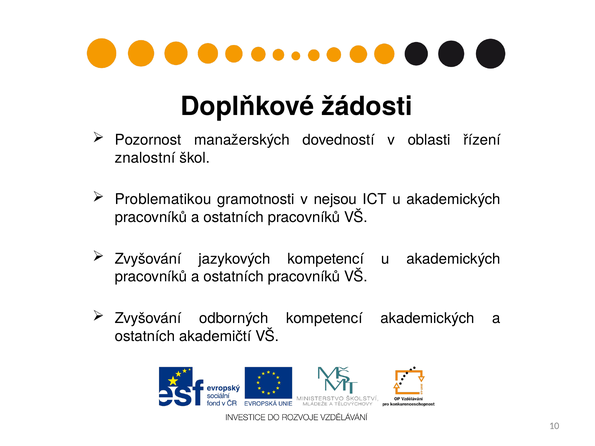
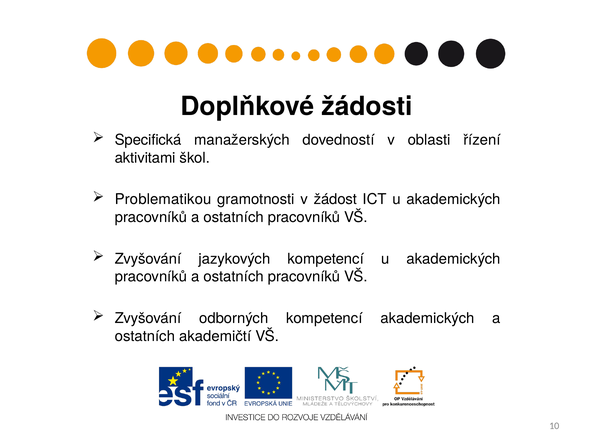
Pozornost: Pozornost -> Specifická
znalostní: znalostní -> aktivitami
nejsou: nejsou -> žádost
